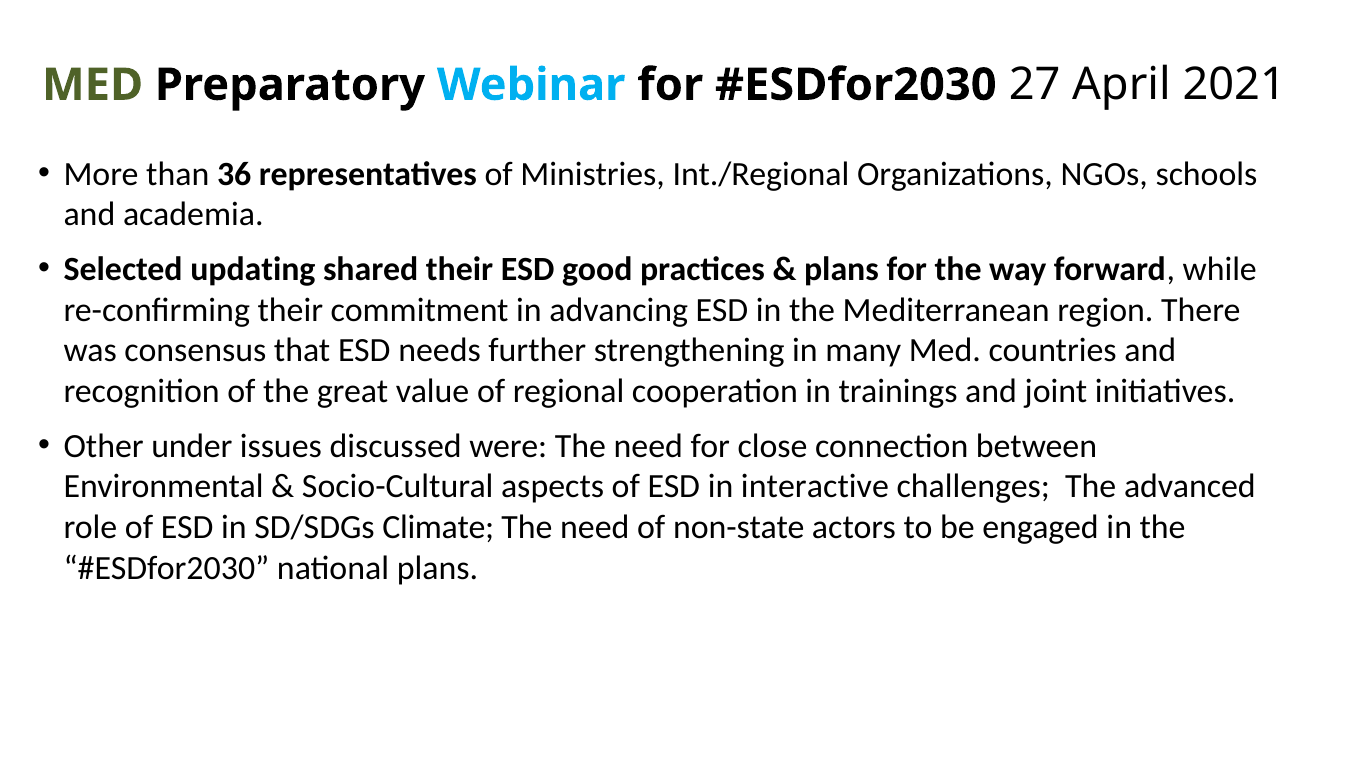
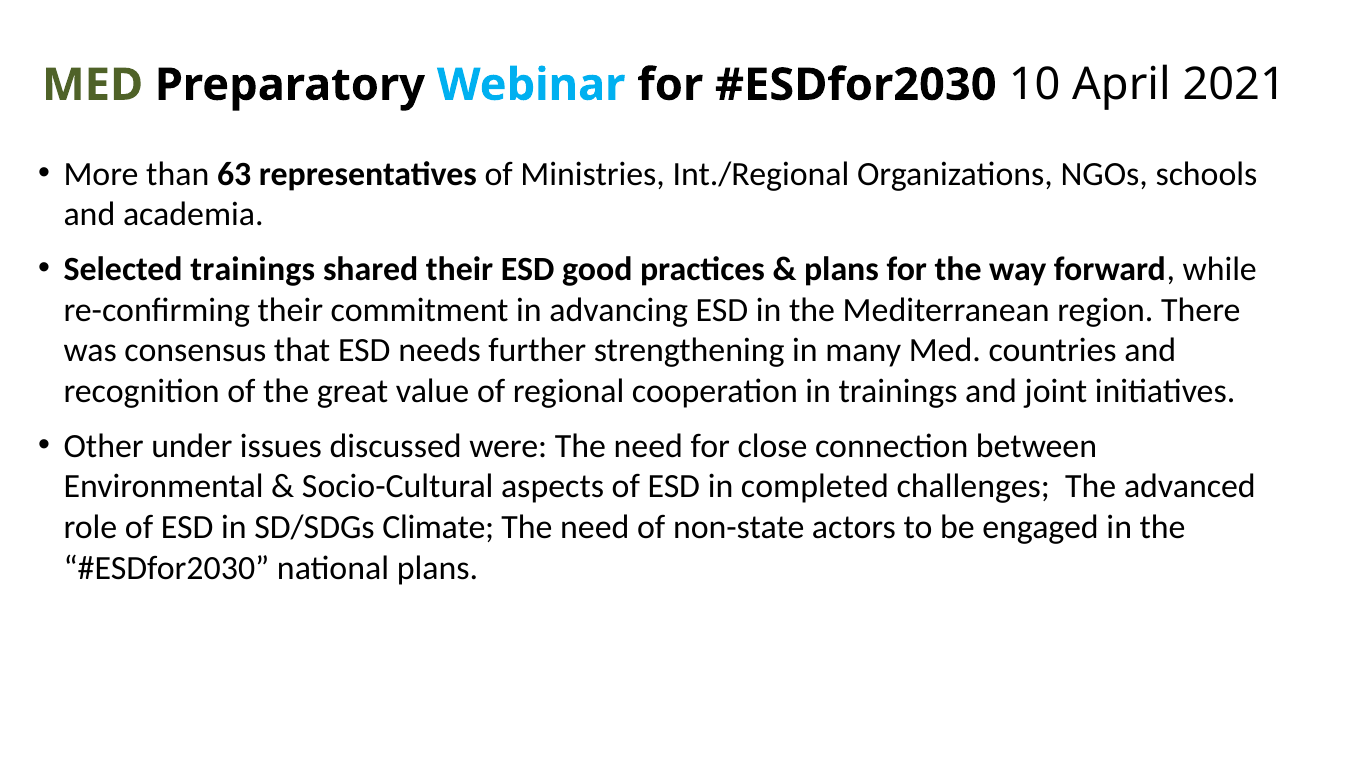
27: 27 -> 10
36: 36 -> 63
Selected updating: updating -> trainings
interactive: interactive -> completed
